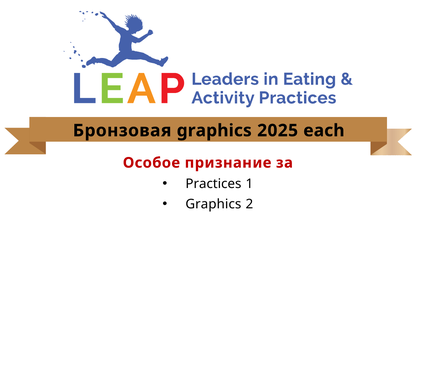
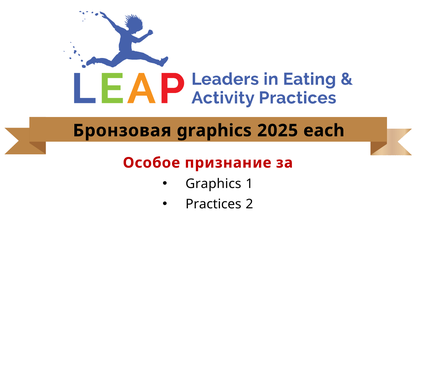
Practices at (213, 184): Practices -> Graphics
Graphics at (213, 204): Graphics -> Practices
